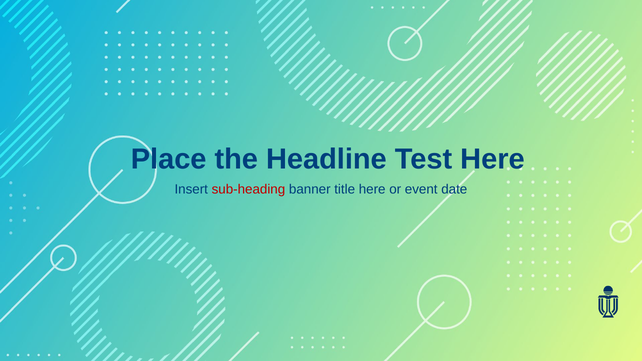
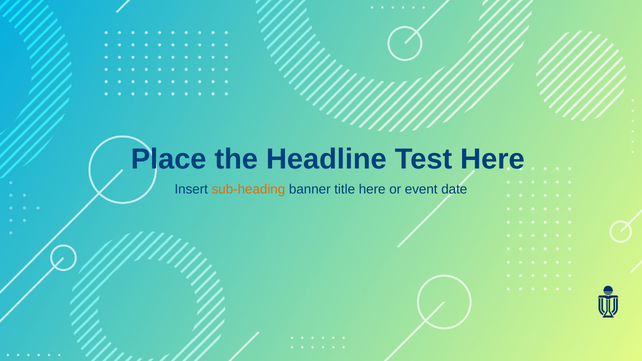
sub-heading colour: red -> orange
